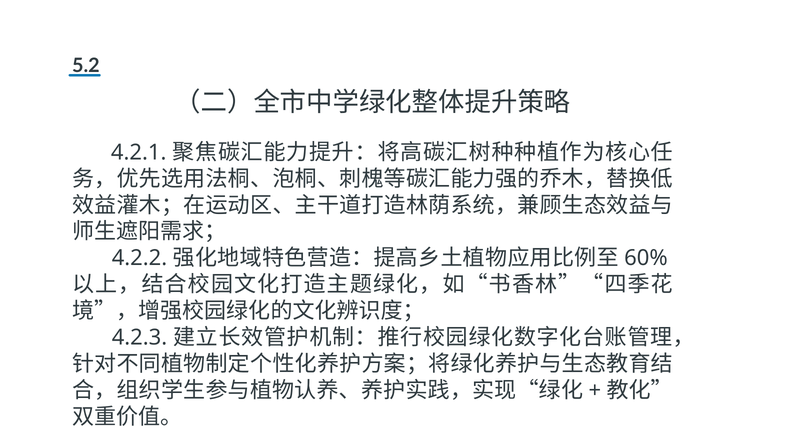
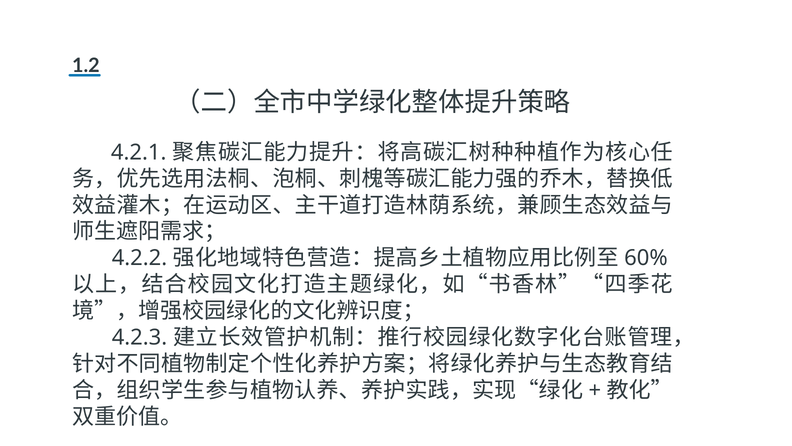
5.2: 5.2 -> 1.2
